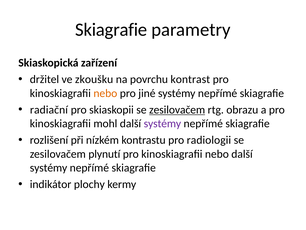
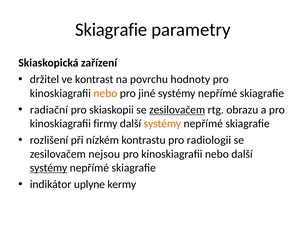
zkoušku: zkoušku -> kontrast
kontrast: kontrast -> hodnoty
mohl: mohl -> firmy
systémy at (162, 123) colour: purple -> orange
plynutí: plynutí -> nejsou
systémy at (49, 167) underline: none -> present
plochy: plochy -> uplyne
